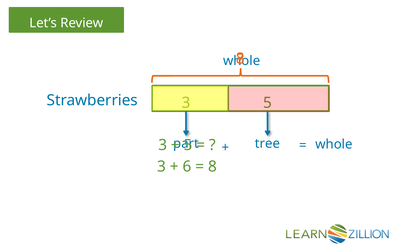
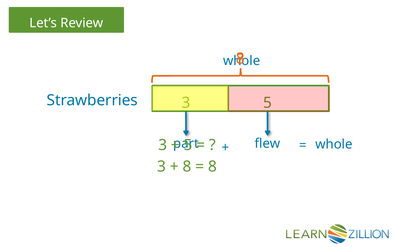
tree: tree -> flew
6 at (187, 166): 6 -> 8
